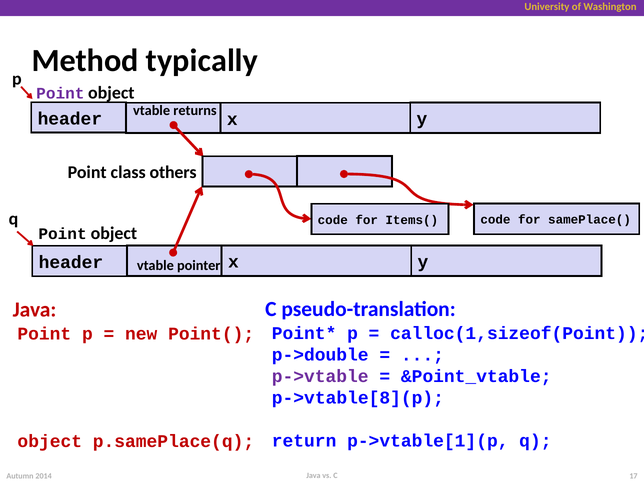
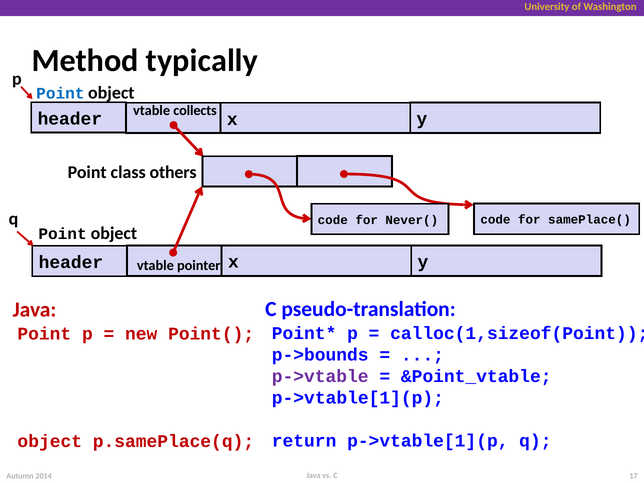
Point at (60, 94) colour: purple -> blue
returns: returns -> collects
Items(: Items( -> Never(
p->double: p->double -> p->bounds
p->vtable[8](p at (358, 398): p->vtable[8](p -> p->vtable[1](p
